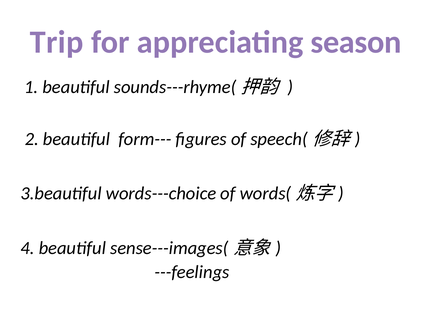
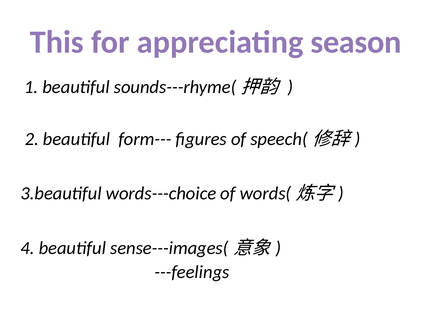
Trip: Trip -> This
